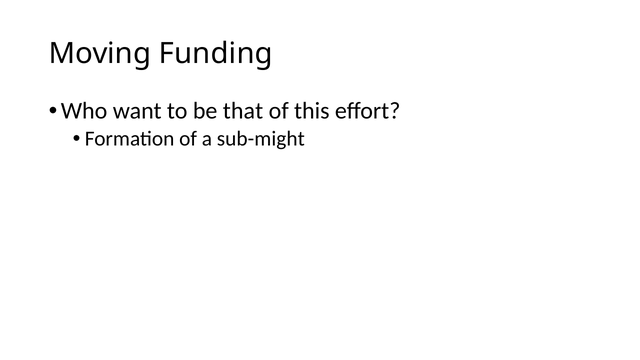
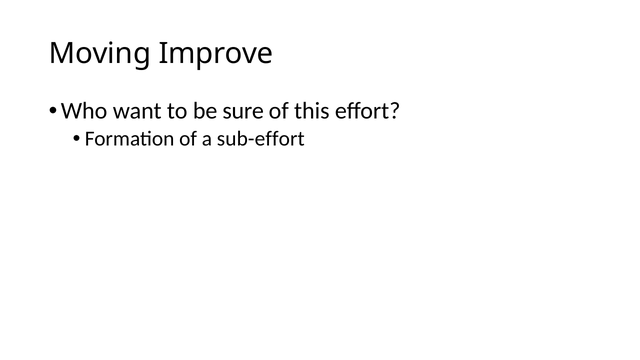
Funding: Funding -> Improve
that: that -> sure
sub-might: sub-might -> sub-effort
